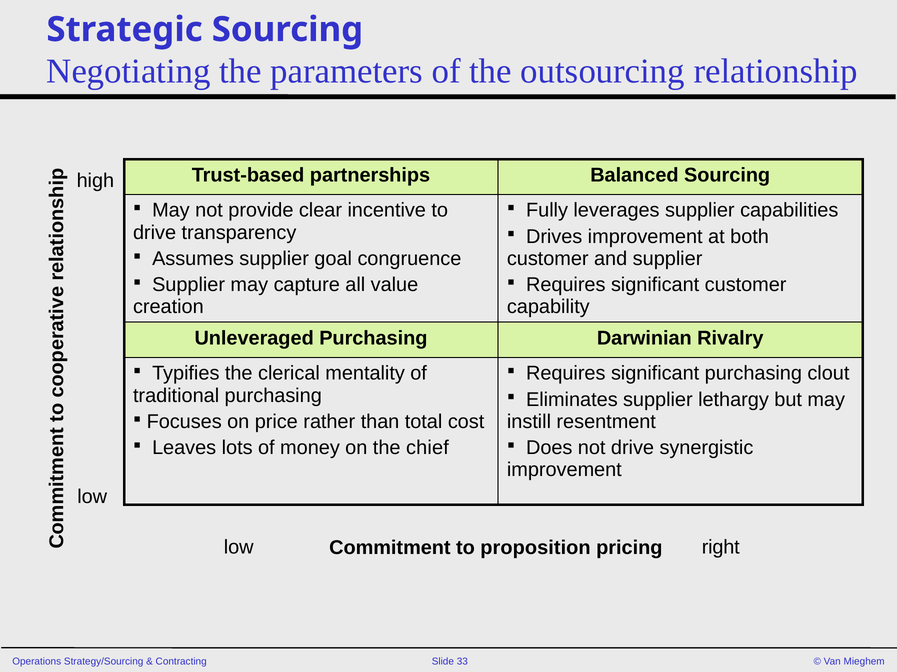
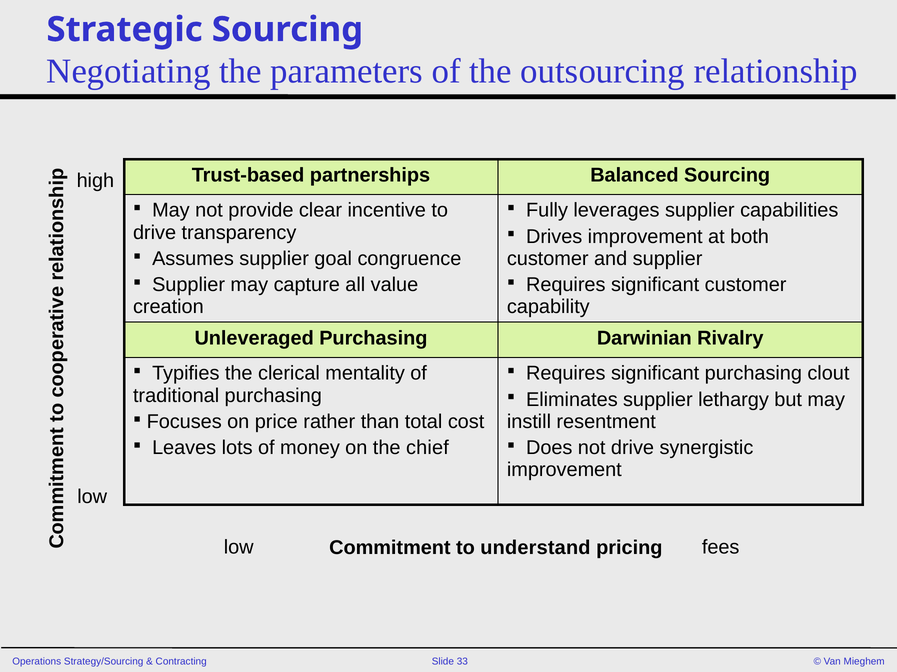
right: right -> fees
proposition: proposition -> understand
